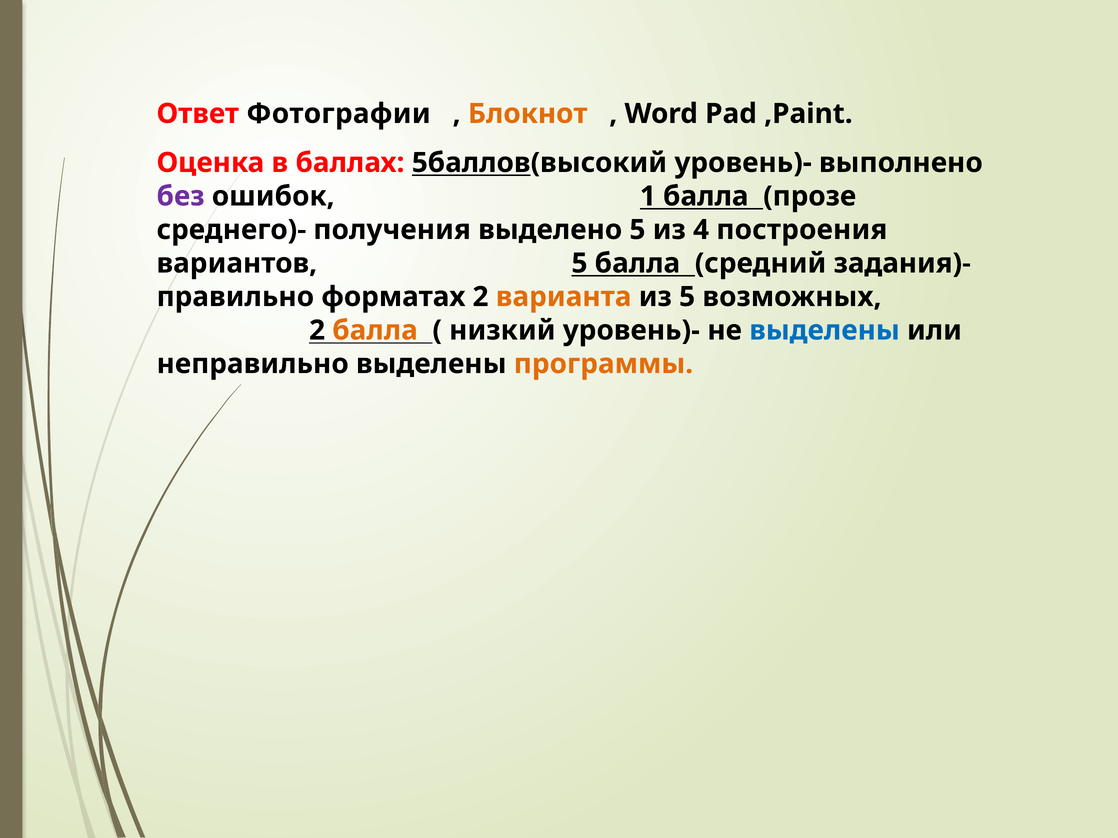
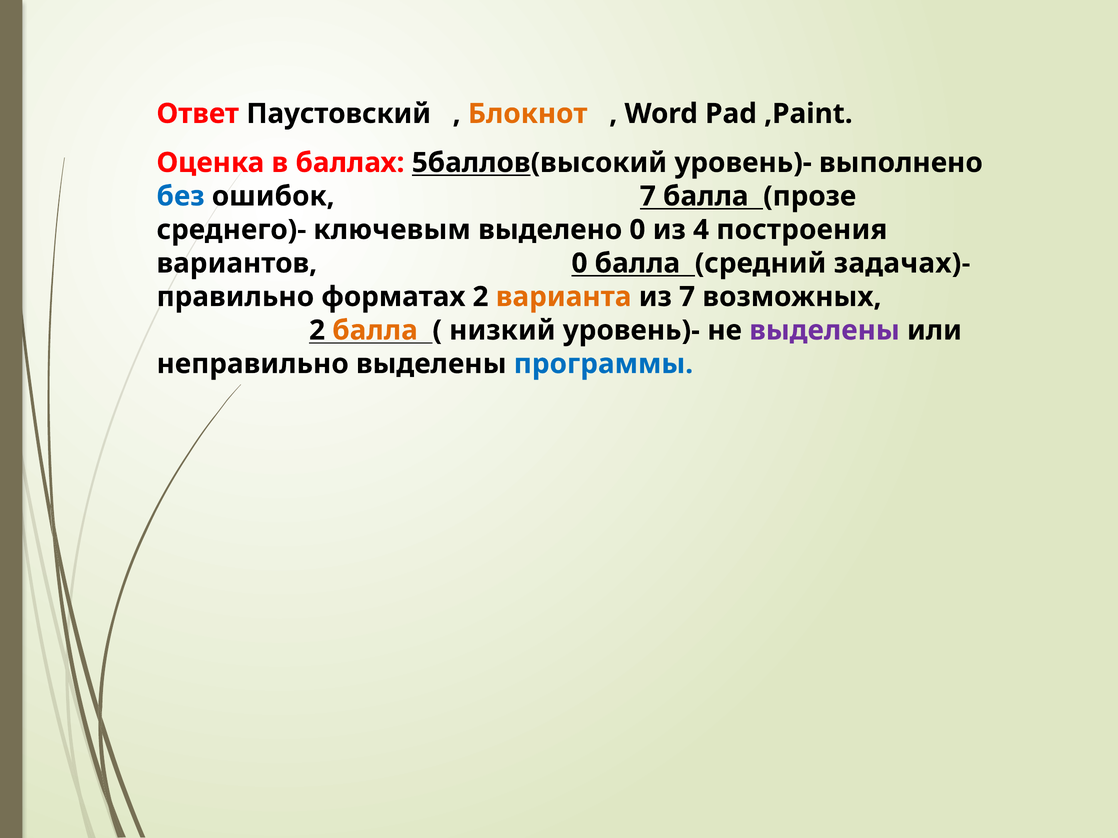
Фотографии: Фотографии -> Паустовский
без colour: purple -> blue
ошибок 1: 1 -> 7
получения: получения -> ключевым
выделено 5: 5 -> 0
вариантов 5: 5 -> 0
задания)-: задания)- -> задачах)-
из 5: 5 -> 7
выделены at (824, 331) colour: blue -> purple
программы colour: orange -> blue
